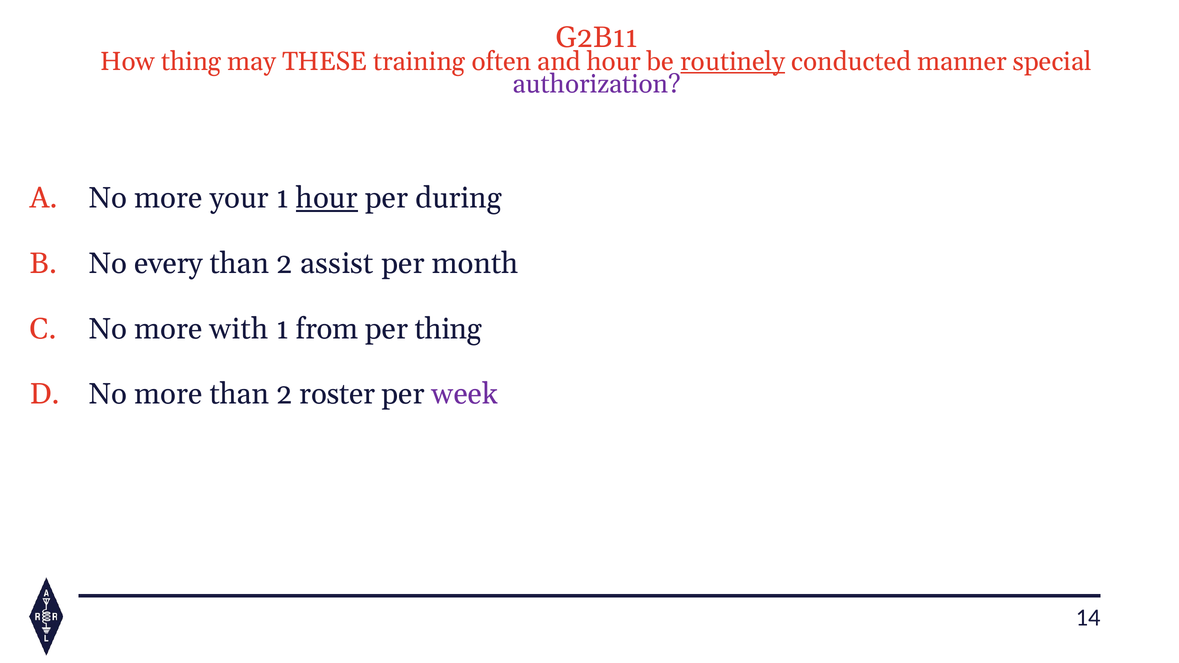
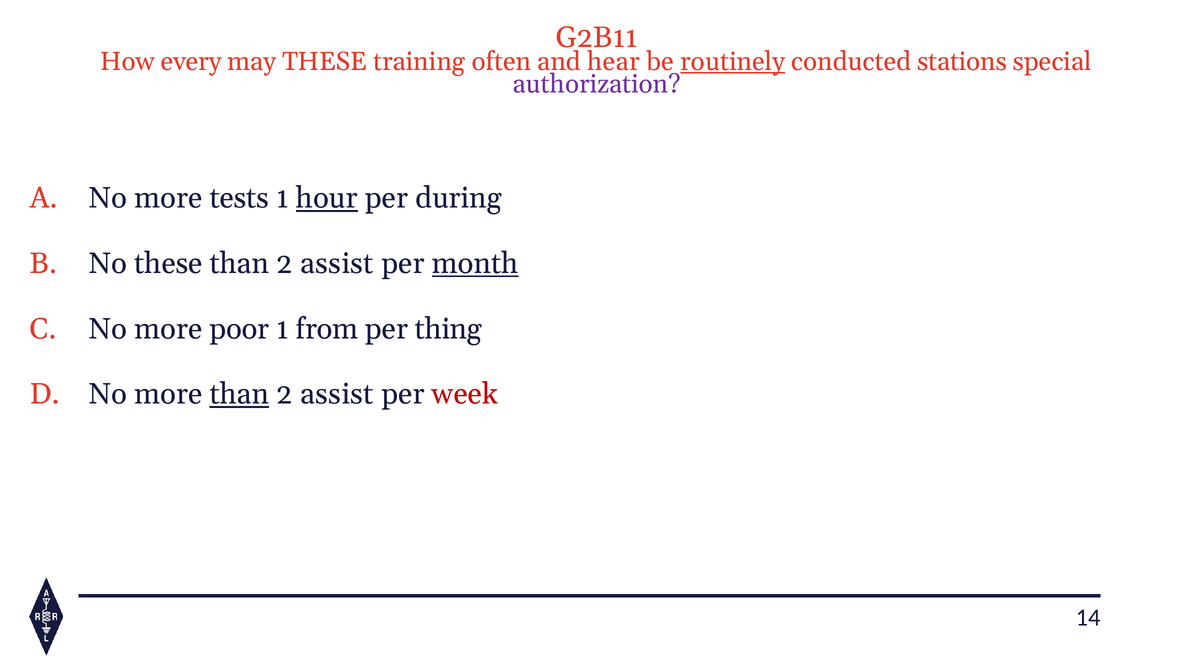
How thing: thing -> every
and hour: hour -> hear
manner: manner -> stations
your: your -> tests
No every: every -> these
month underline: none -> present
with: with -> poor
than at (239, 394) underline: none -> present
roster at (337, 394): roster -> assist
week colour: purple -> red
